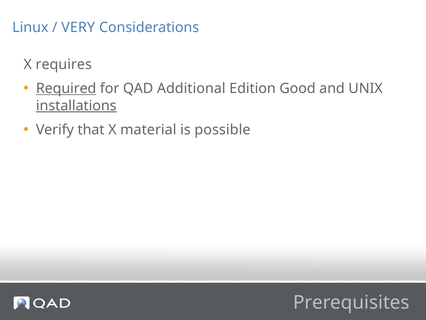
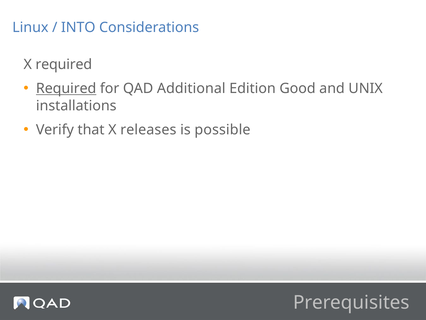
VERY: VERY -> INTO
X requires: requires -> required
installations underline: present -> none
material: material -> releases
